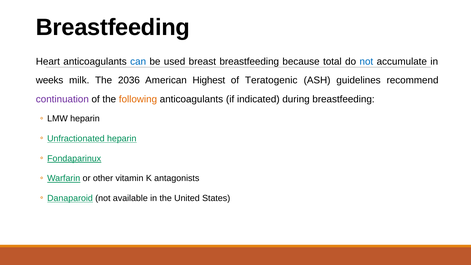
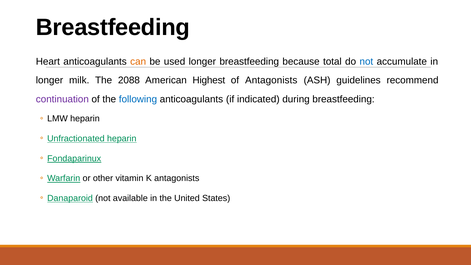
can colour: blue -> orange
used breast: breast -> longer
weeks at (50, 80): weeks -> longer
2036: 2036 -> 2088
of Teratogenic: Teratogenic -> Antagonists
following colour: orange -> blue
